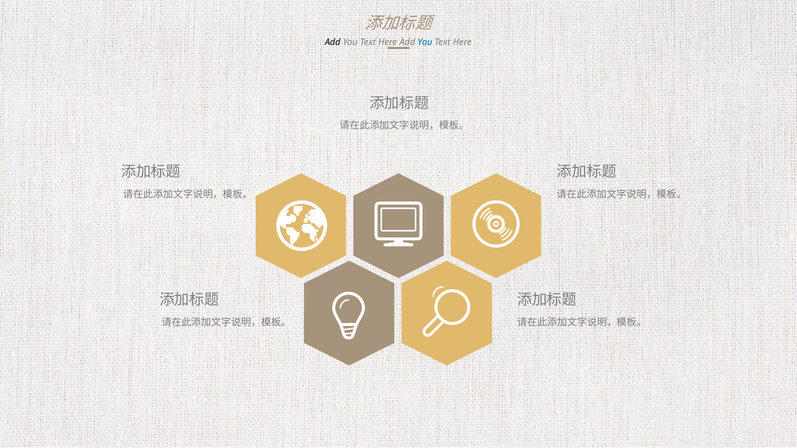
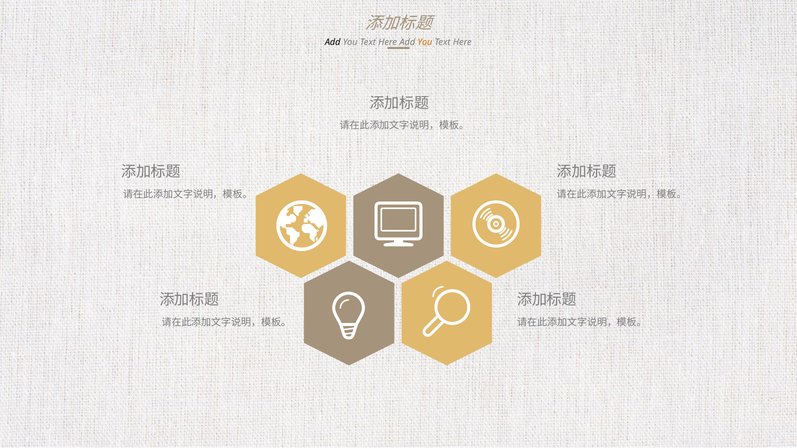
You at (425, 42) colour: blue -> orange
